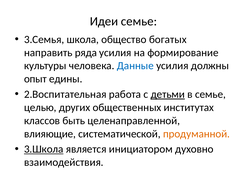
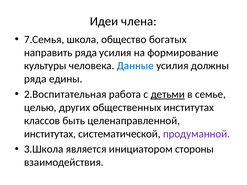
Идеи семье: семье -> члена
3.Семья: 3.Семья -> 7.Семья
опыт at (35, 79): опыт -> ряда
влияющие at (50, 134): влияющие -> институтах
продуманной colour: orange -> purple
3.Школа underline: present -> none
духовно: духовно -> стороны
